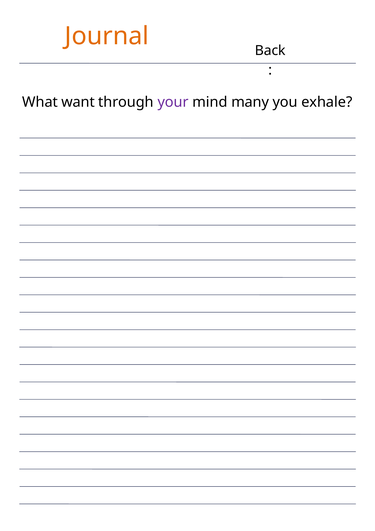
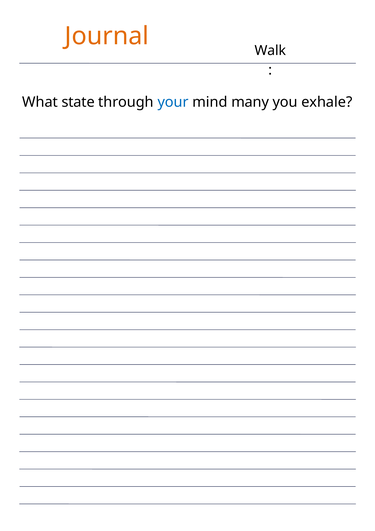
Back: Back -> Walk
want: want -> state
your colour: purple -> blue
